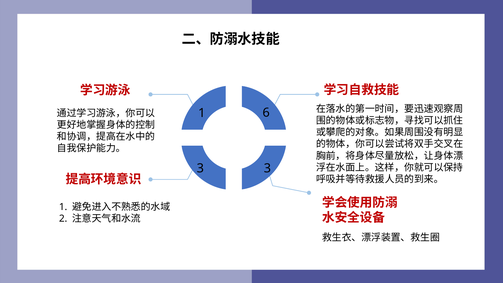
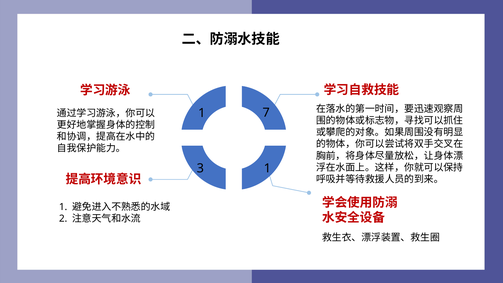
6: 6 -> 7
3 3: 3 -> 1
